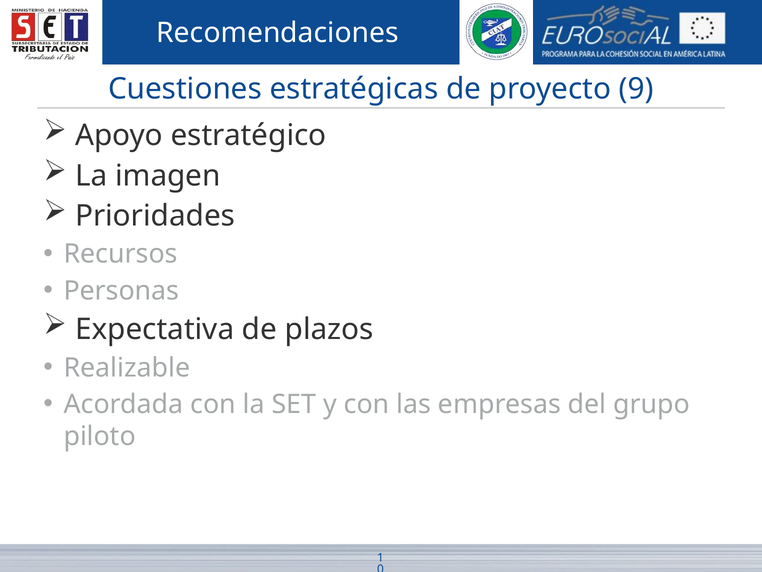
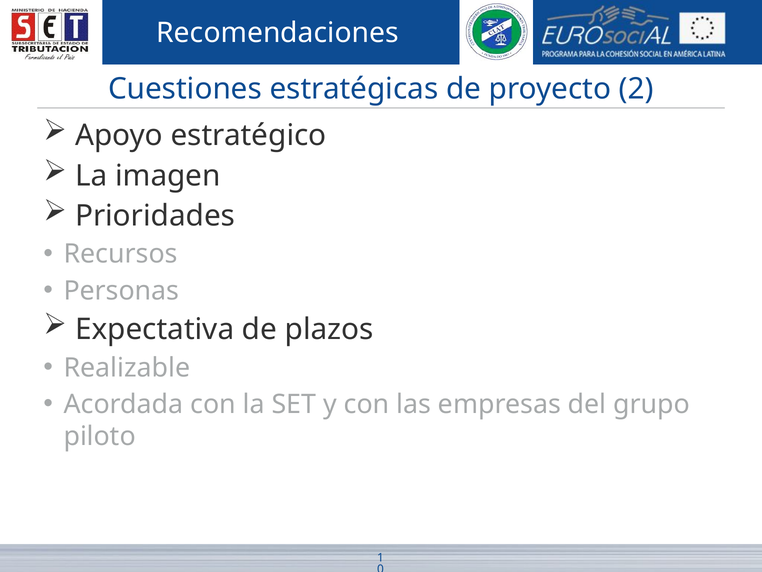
9: 9 -> 2
